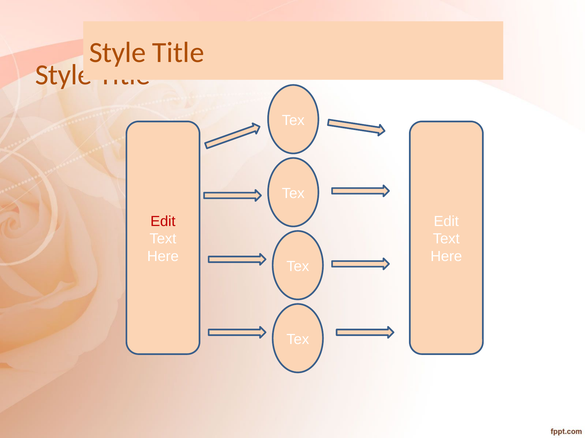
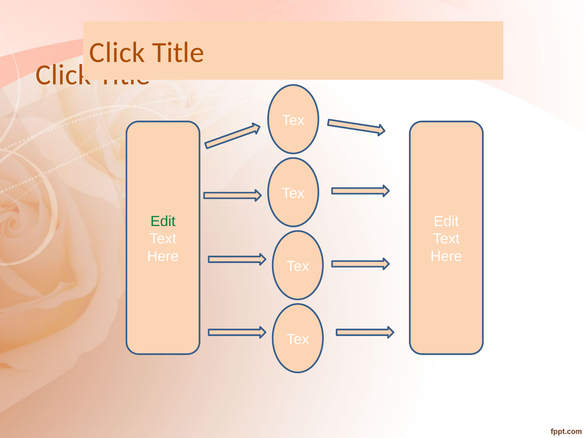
Style at (117, 53): Style -> Click
Style at (64, 75): Style -> Click
Edit at (163, 222) colour: red -> green
